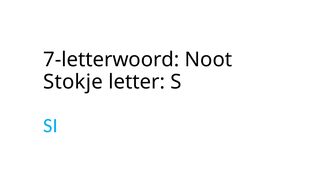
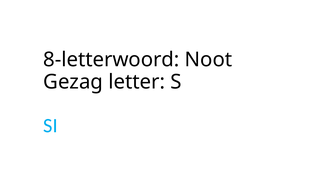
7-letterwoord: 7-letterwoord -> 8-letterwoord
Stokje: Stokje -> Gezag
